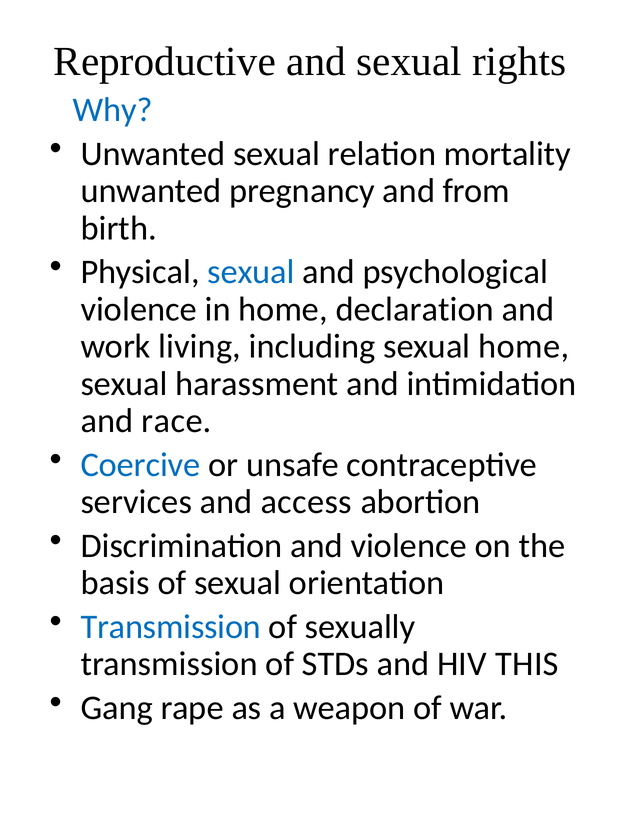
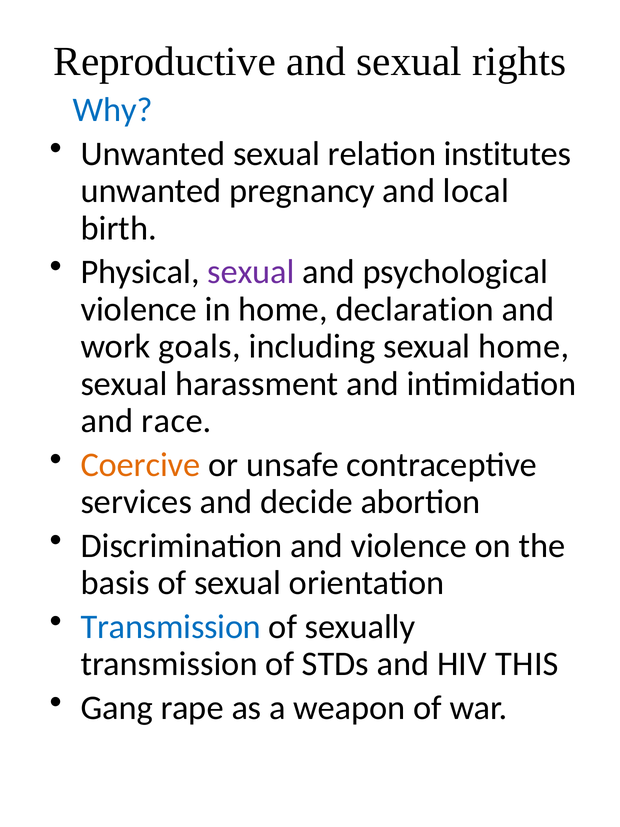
mortality: mortality -> institutes
from: from -> local
sexual at (251, 272) colour: blue -> purple
living: living -> goals
Coercive colour: blue -> orange
access: access -> decide
